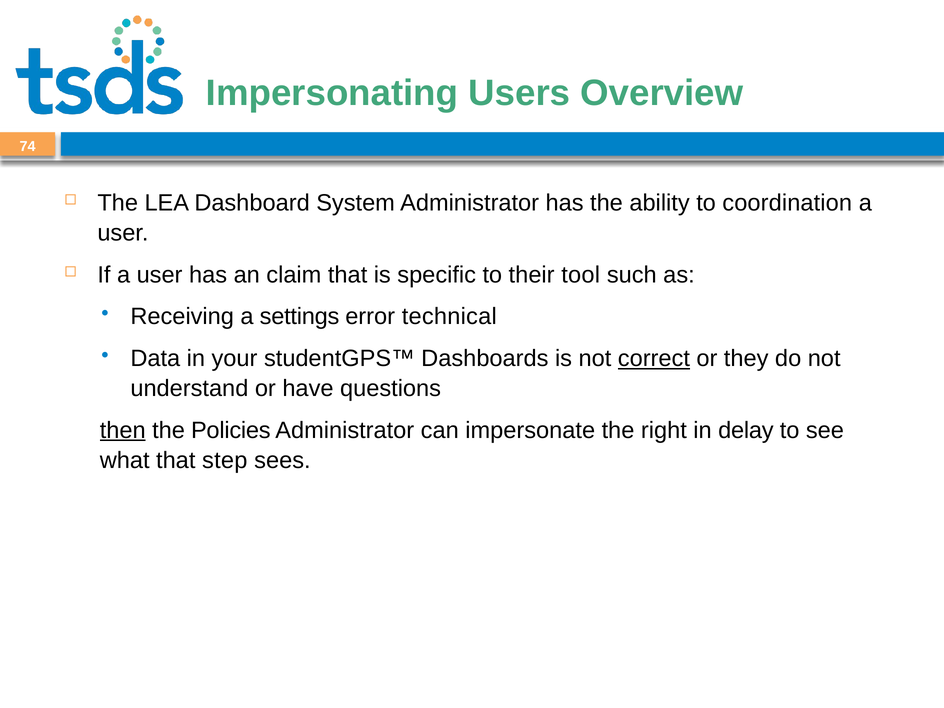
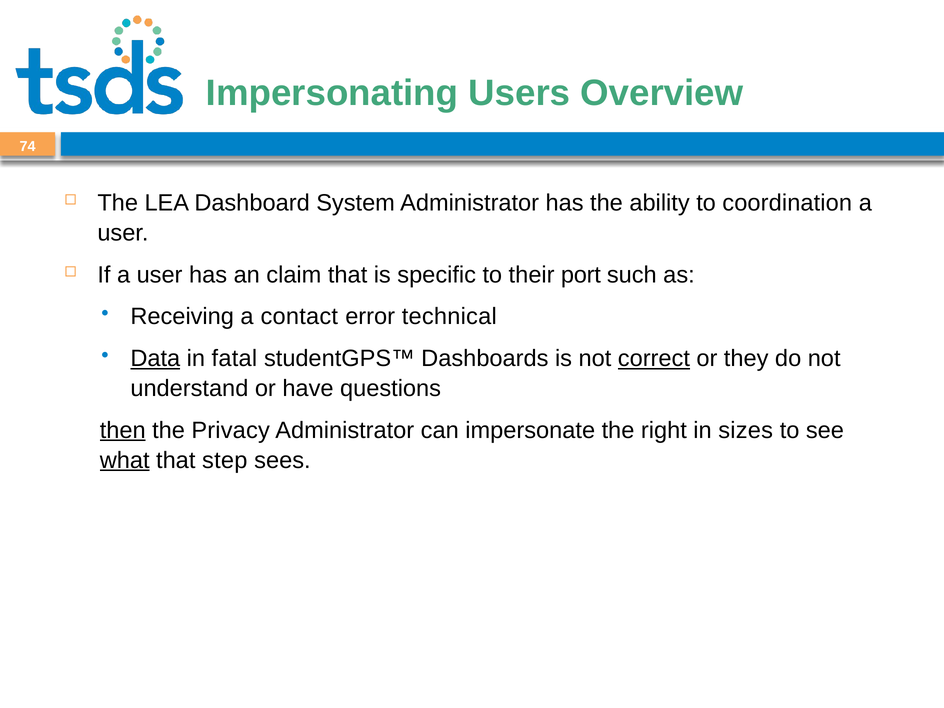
tool: tool -> port
settings: settings -> contact
Data underline: none -> present
your: your -> fatal
Policies: Policies -> Privacy
delay: delay -> sizes
what underline: none -> present
